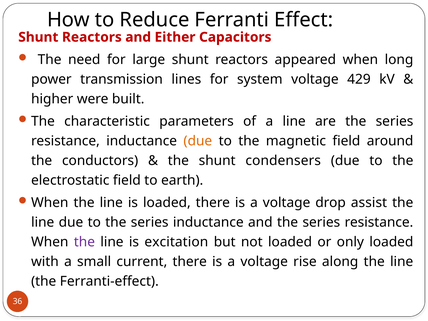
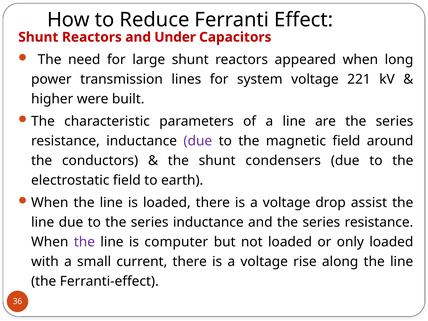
Either: Either -> Under
429: 429 -> 221
due at (198, 141) colour: orange -> purple
excitation: excitation -> computer
